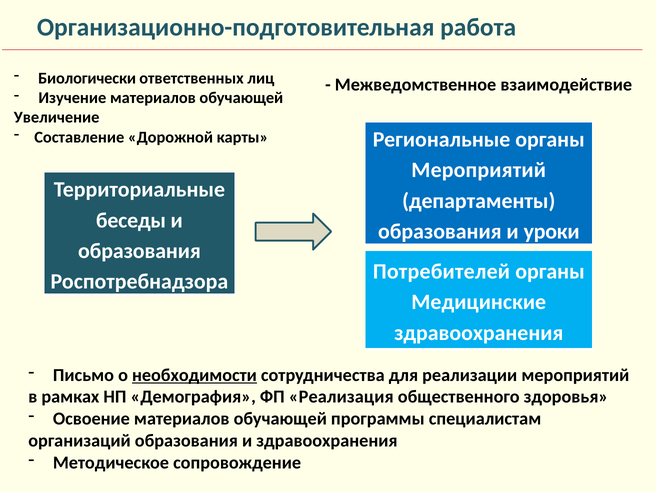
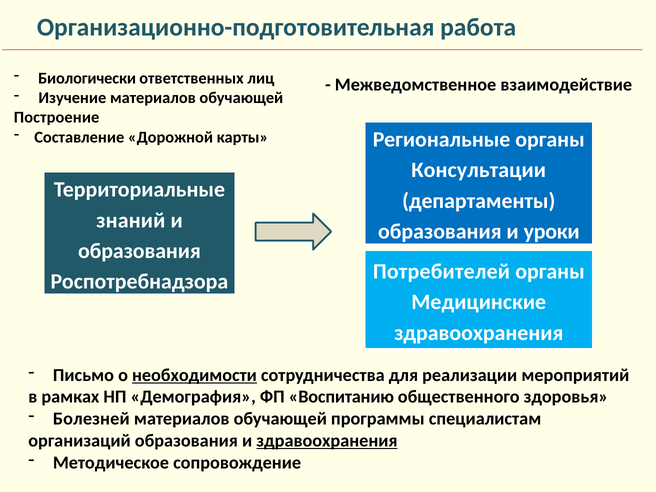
Увеличение: Увеличение -> Построение
Мероприятий at (479, 170): Мероприятий -> Консультации
беседы: беседы -> знаний
Реализация: Реализация -> Воспитанию
Освоение: Освоение -> Болезней
здравоохранения at (327, 441) underline: none -> present
